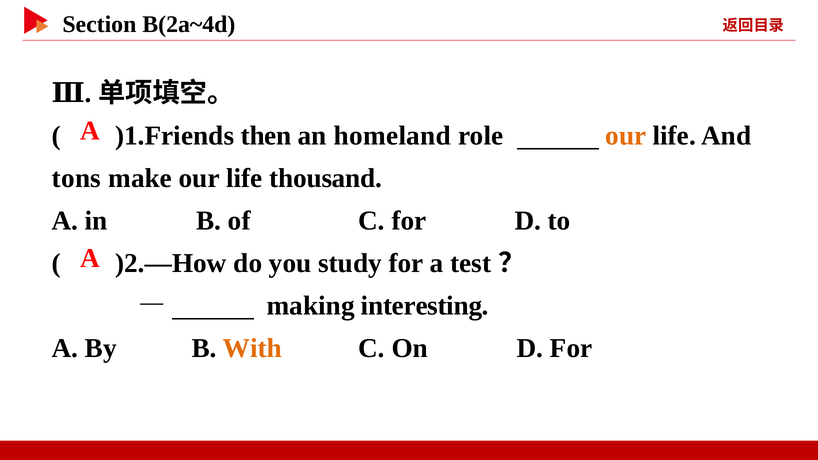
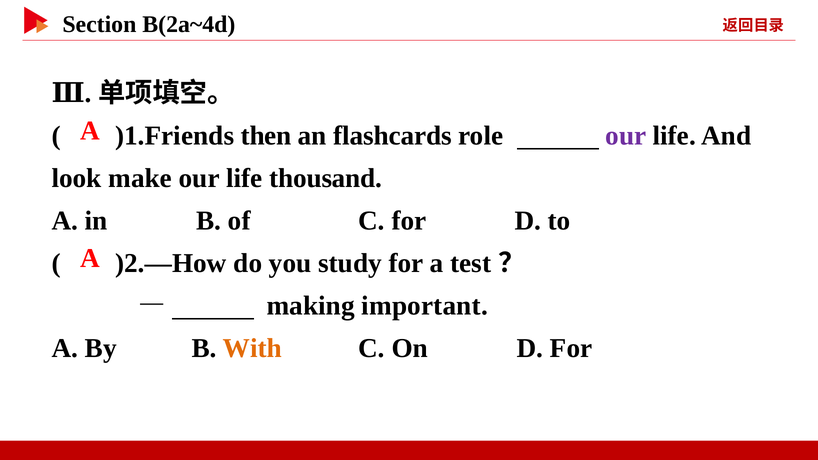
homeland: homeland -> flashcards
our at (626, 136) colour: orange -> purple
tons: tons -> look
interesting: interesting -> important
